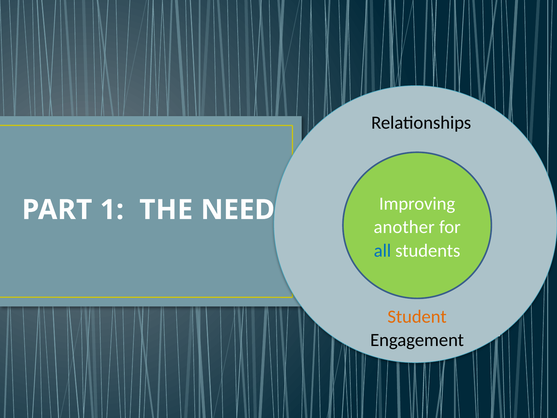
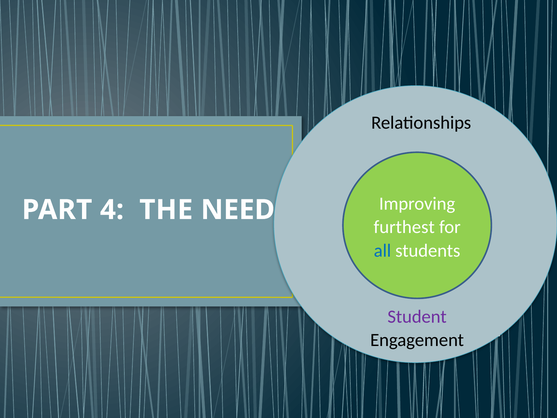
1: 1 -> 4
another: another -> furthest
Student colour: orange -> purple
